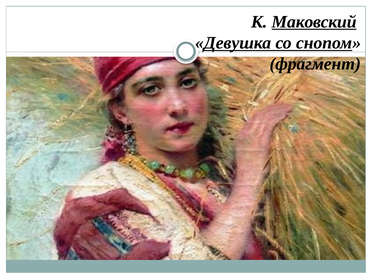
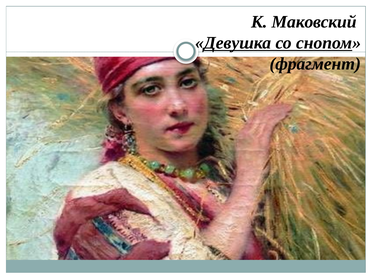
Маковский underline: present -> none
